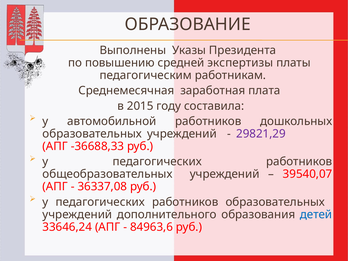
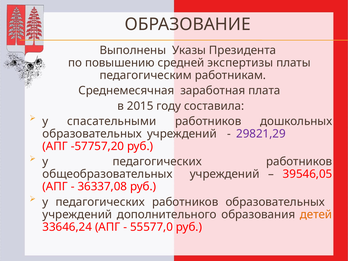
автомобильной: автомобильной -> спасательными
-36688,33: -36688,33 -> -57757,20
39540,07: 39540,07 -> 39546,05
детей colour: blue -> orange
84963,6: 84963,6 -> 55577,0
